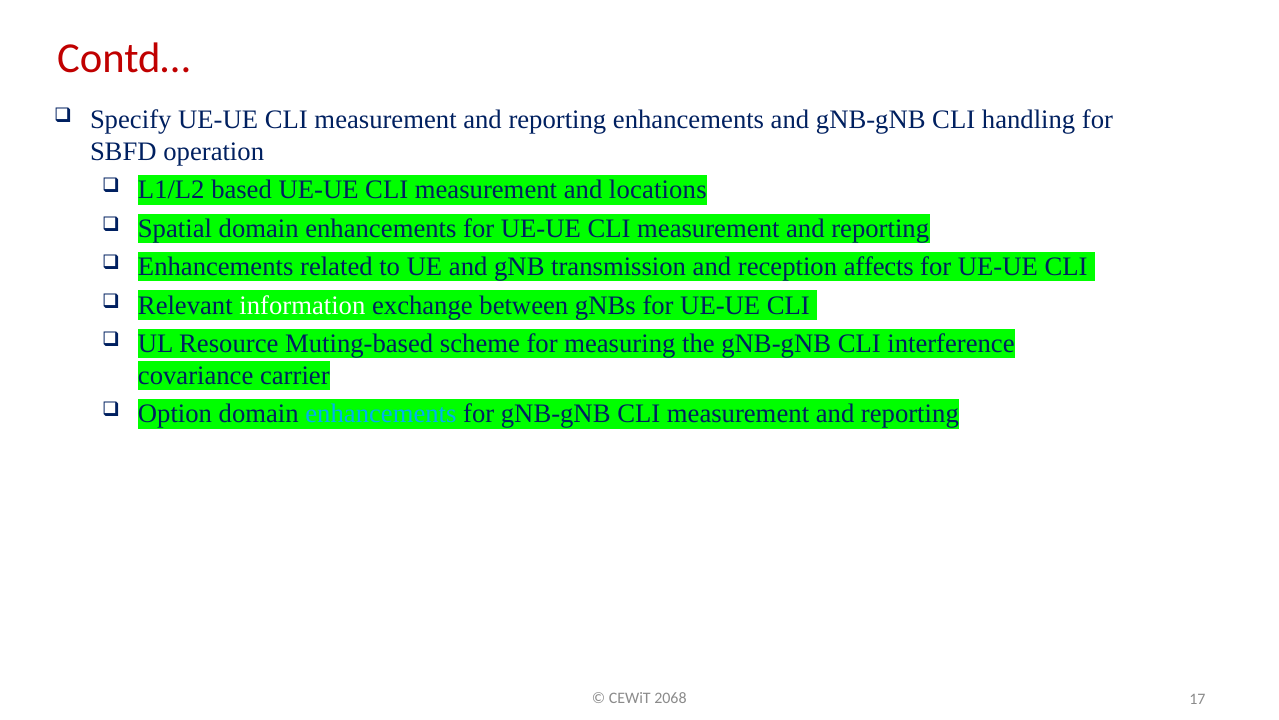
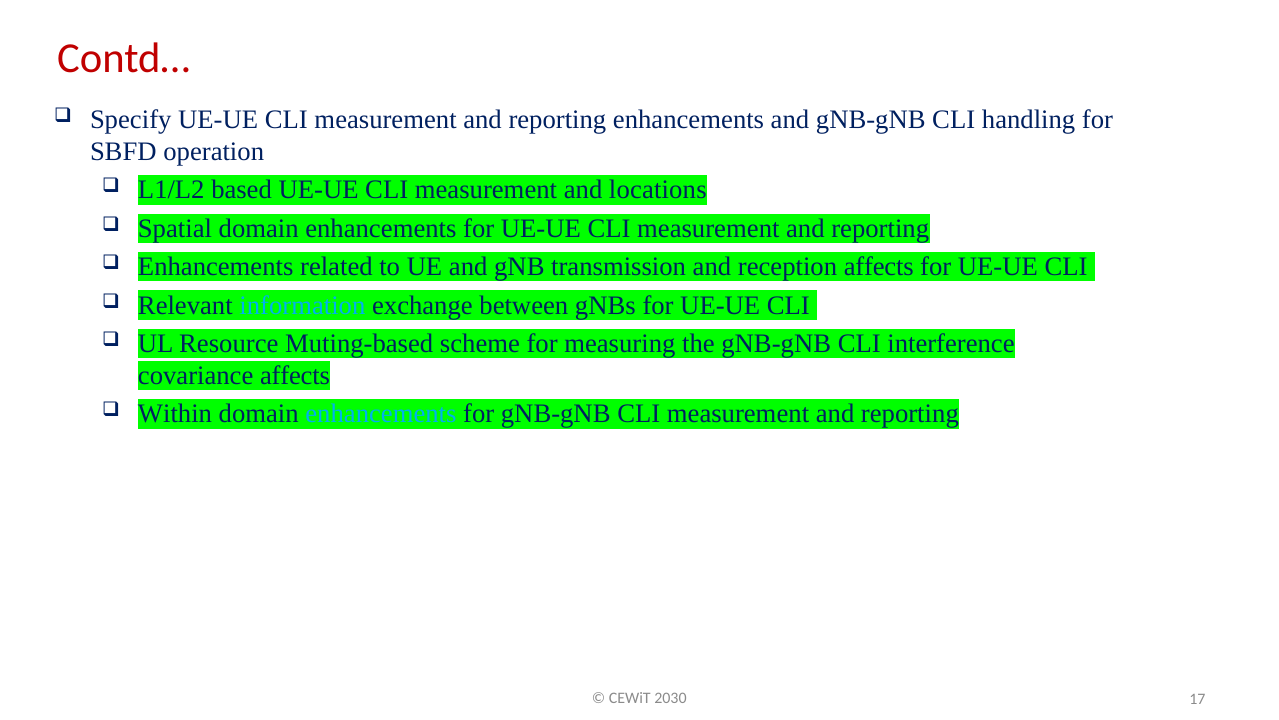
information colour: white -> light blue
covariance carrier: carrier -> affects
Option: Option -> Within
2068: 2068 -> 2030
